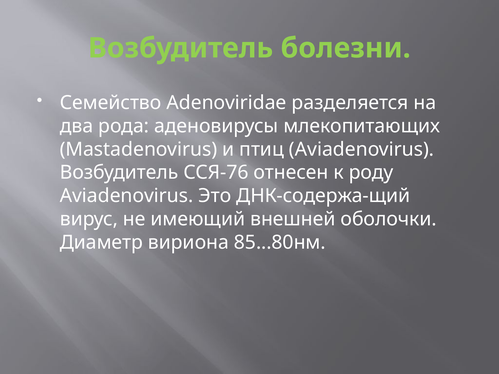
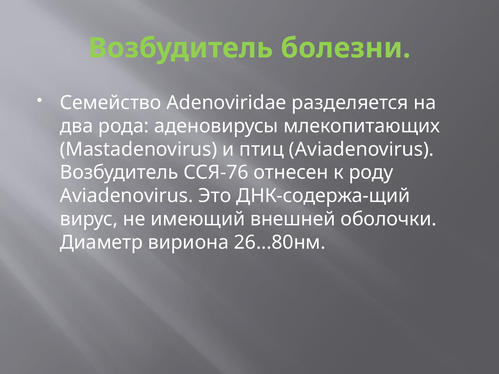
85...80нм: 85...80нм -> 26...80нм
